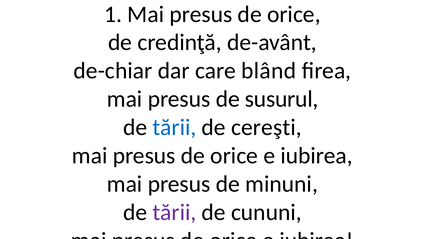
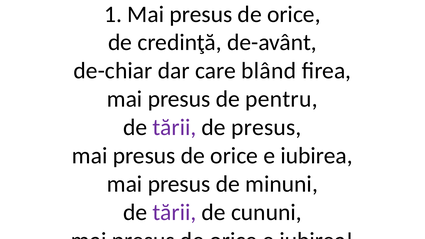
susurul: susurul -> pentru
tării at (174, 128) colour: blue -> purple
de cereşti: cereşti -> presus
